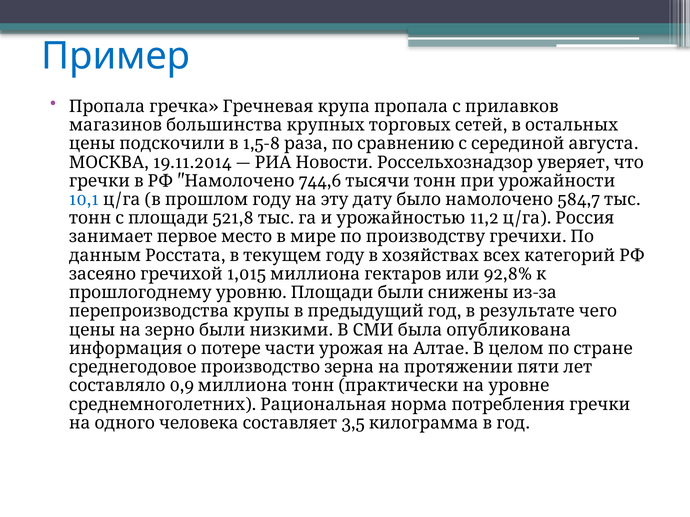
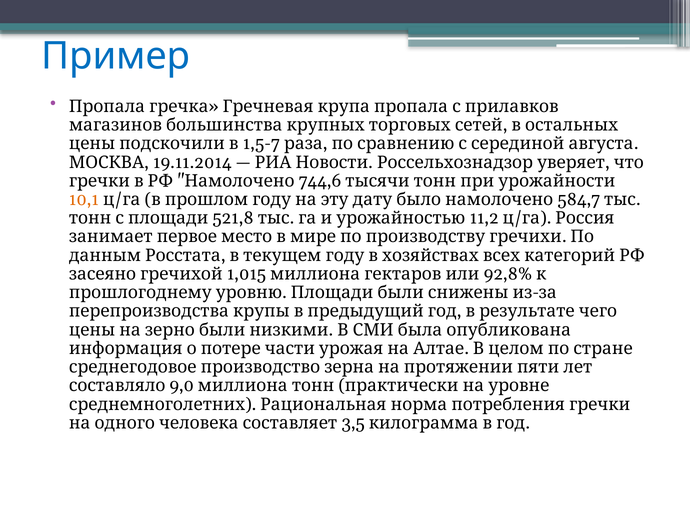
1,5-8: 1,5-8 -> 1,5-7
10,1 colour: blue -> orange
0,9: 0,9 -> 9,0
